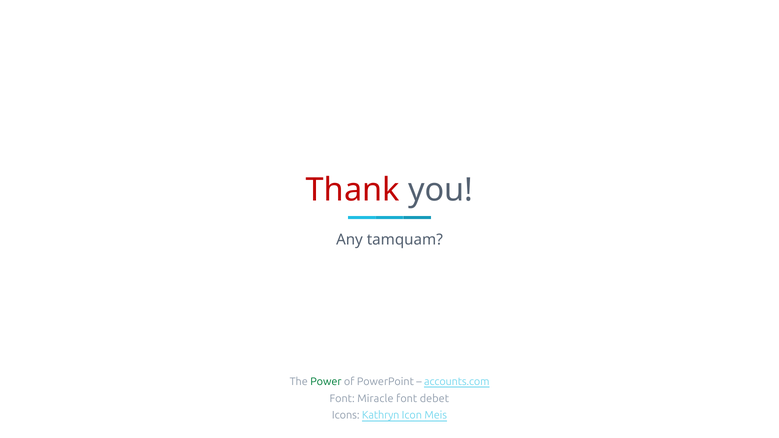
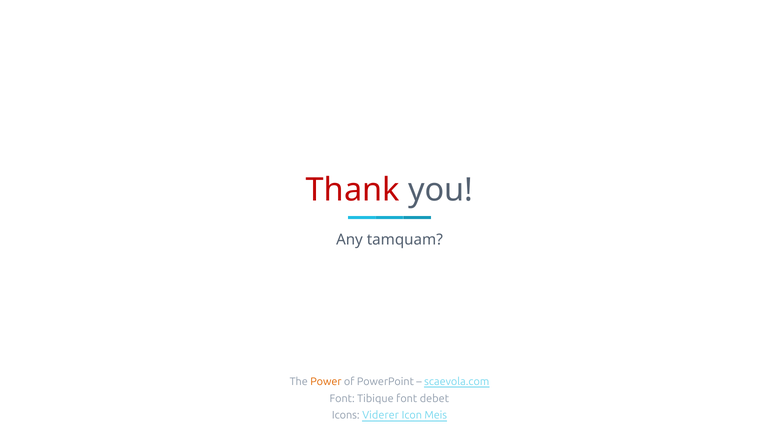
Power colour: green -> orange
accounts.com: accounts.com -> scaevola.com
Miracle: Miracle -> Tibique
Kathryn: Kathryn -> Viderer
